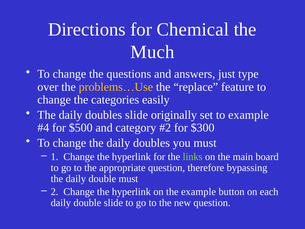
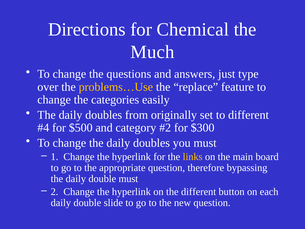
doubles slide: slide -> from
to example: example -> different
links colour: light green -> yellow
the example: example -> different
